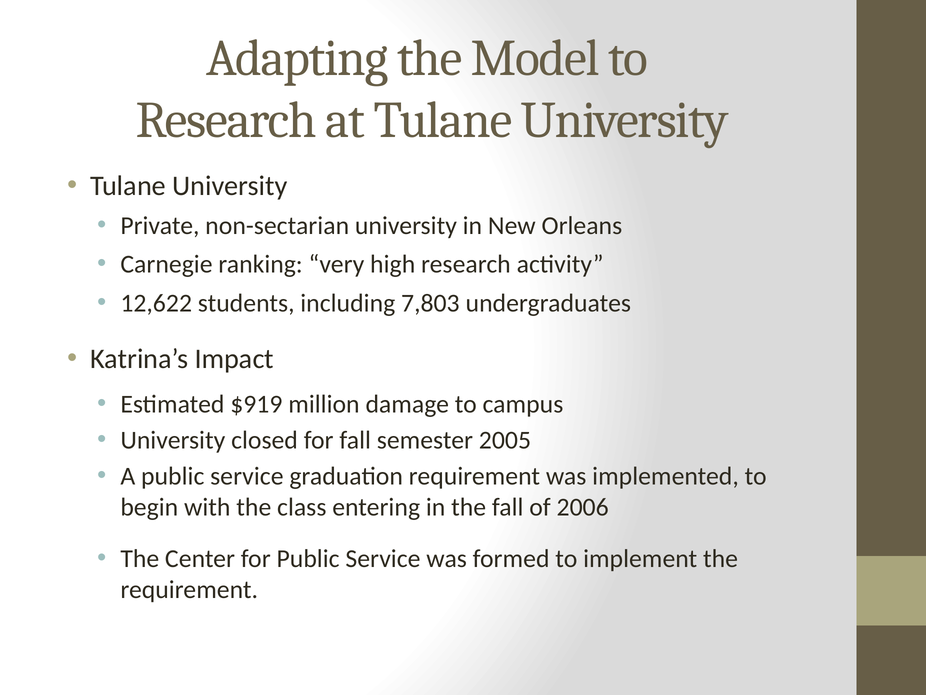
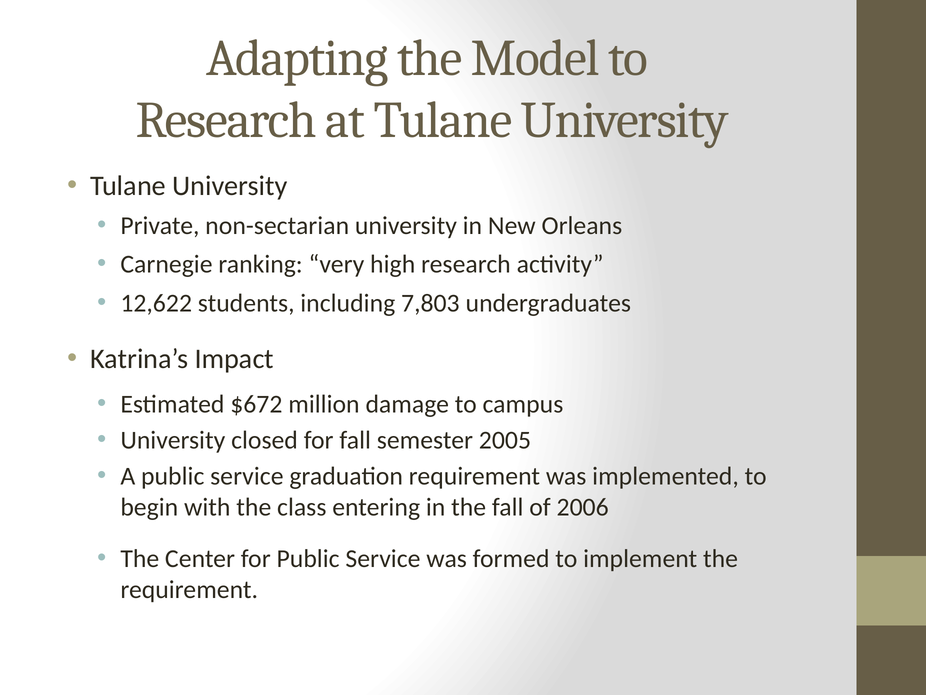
$919: $919 -> $672
